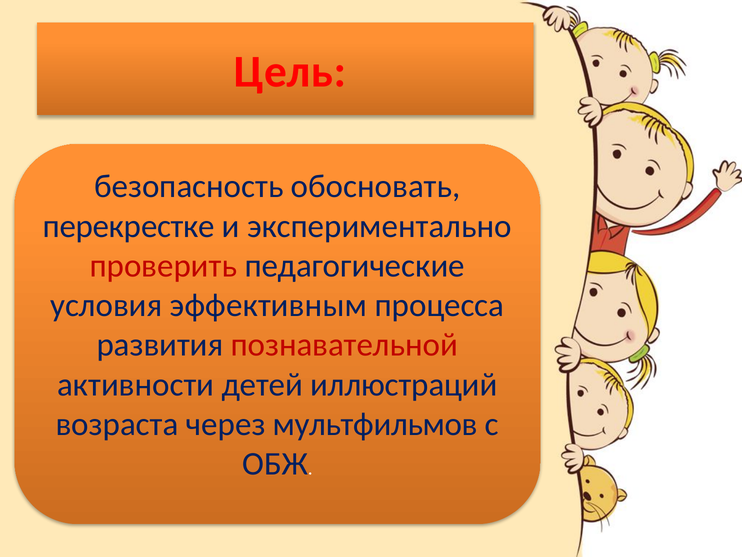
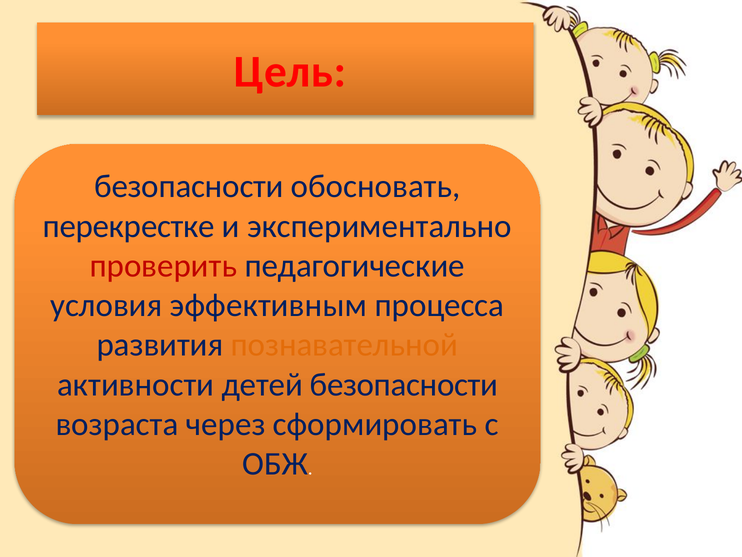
безопасность at (189, 186): безопасность -> безопасности
познавательной colour: red -> orange
детей иллюстраций: иллюстраций -> безопасности
мультфильмов: мультфильмов -> сформировать
